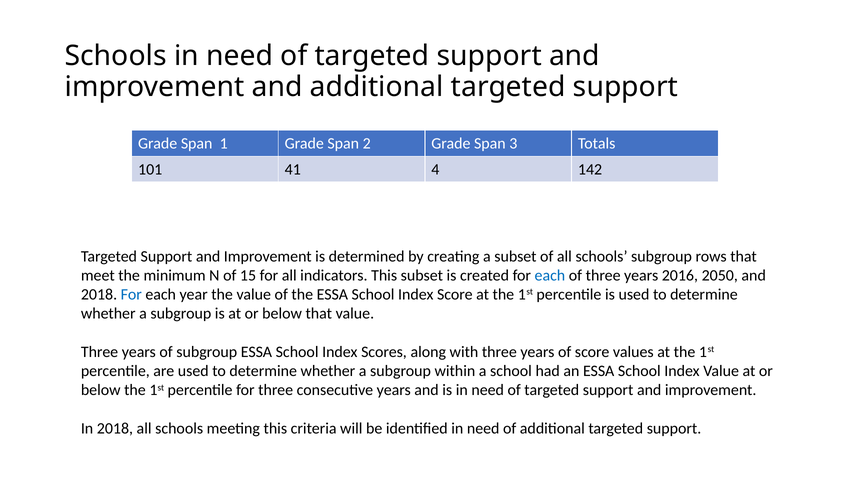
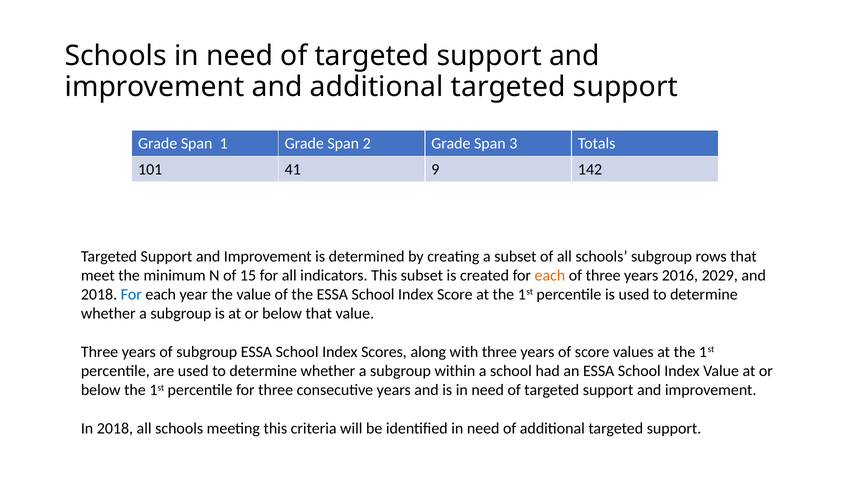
4: 4 -> 9
each at (550, 275) colour: blue -> orange
2050: 2050 -> 2029
